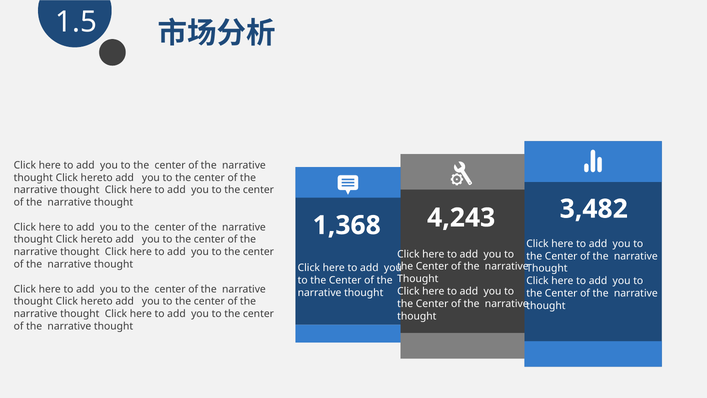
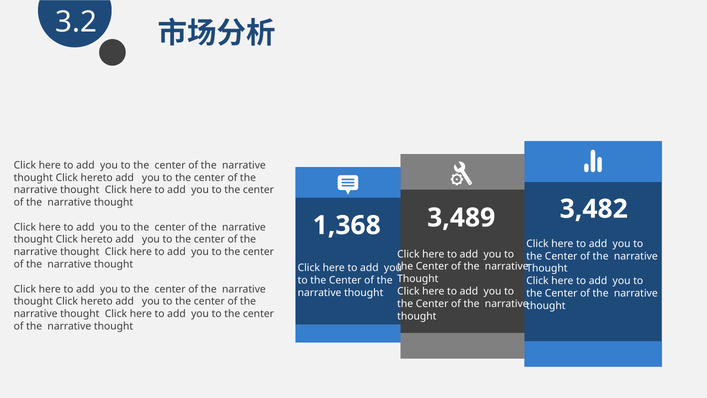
1.5: 1.5 -> 3.2
4,243: 4,243 -> 3,489
